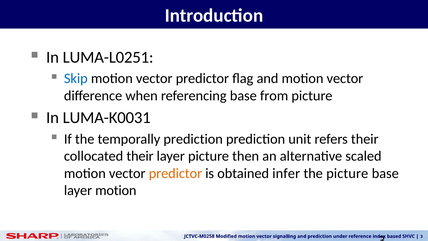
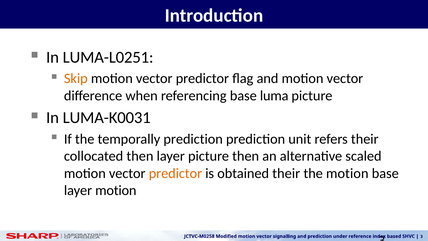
Skip colour: blue -> orange
from: from -> luma
collocated their: their -> then
obtained infer: infer -> their
the picture: picture -> motion
